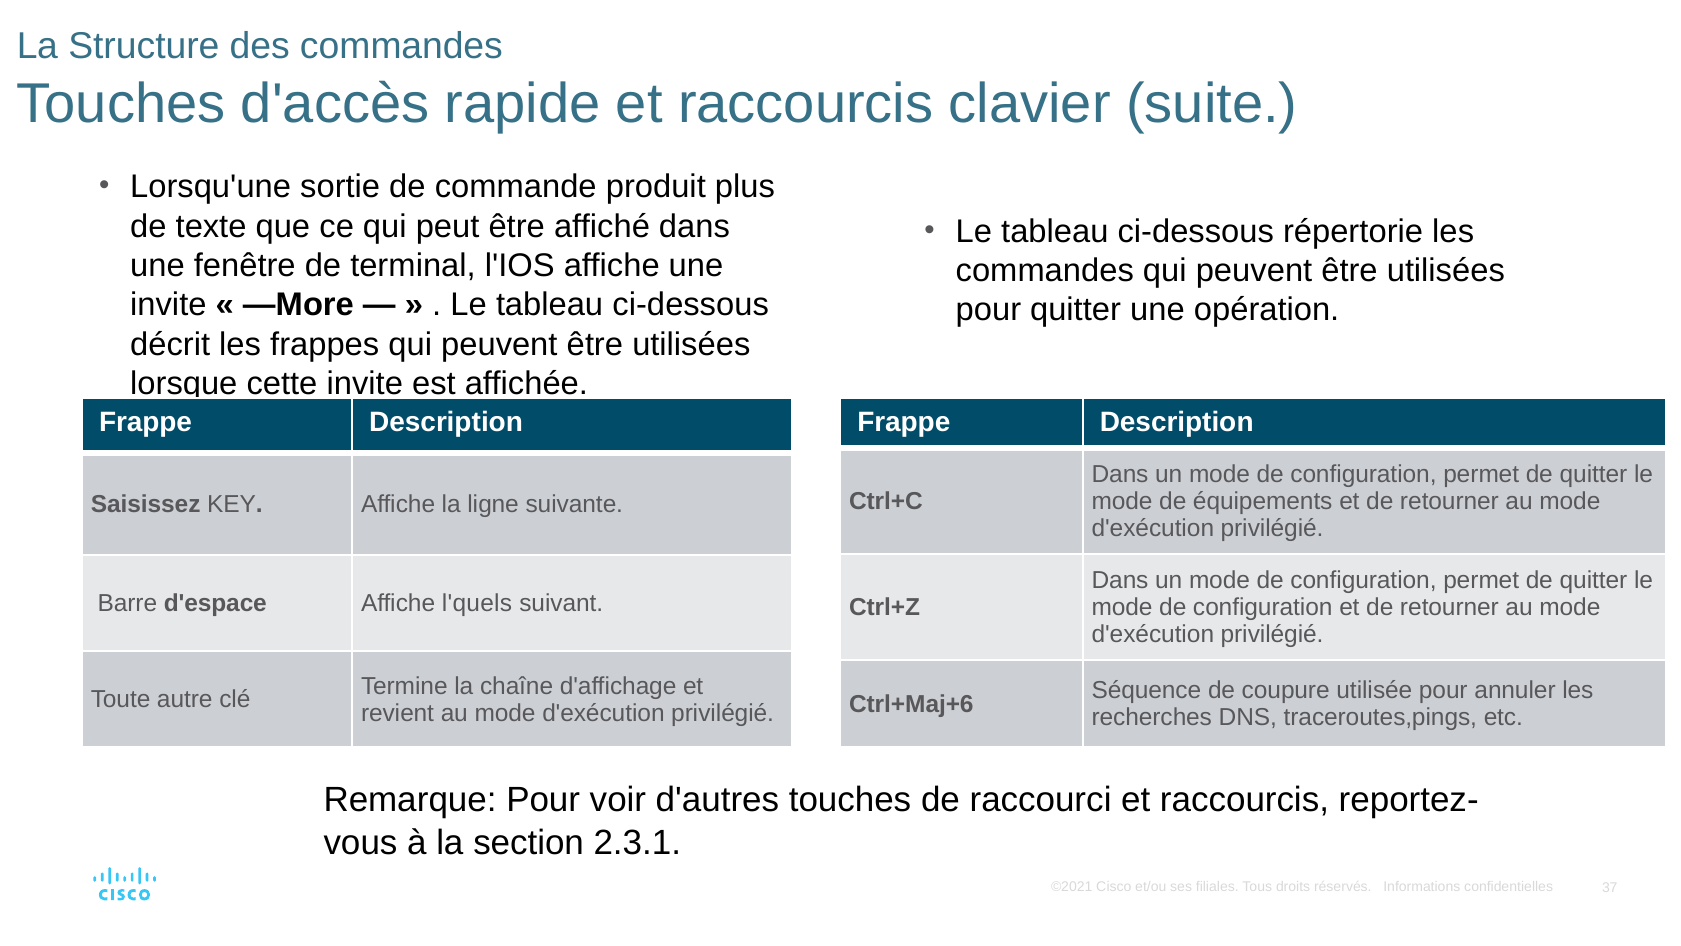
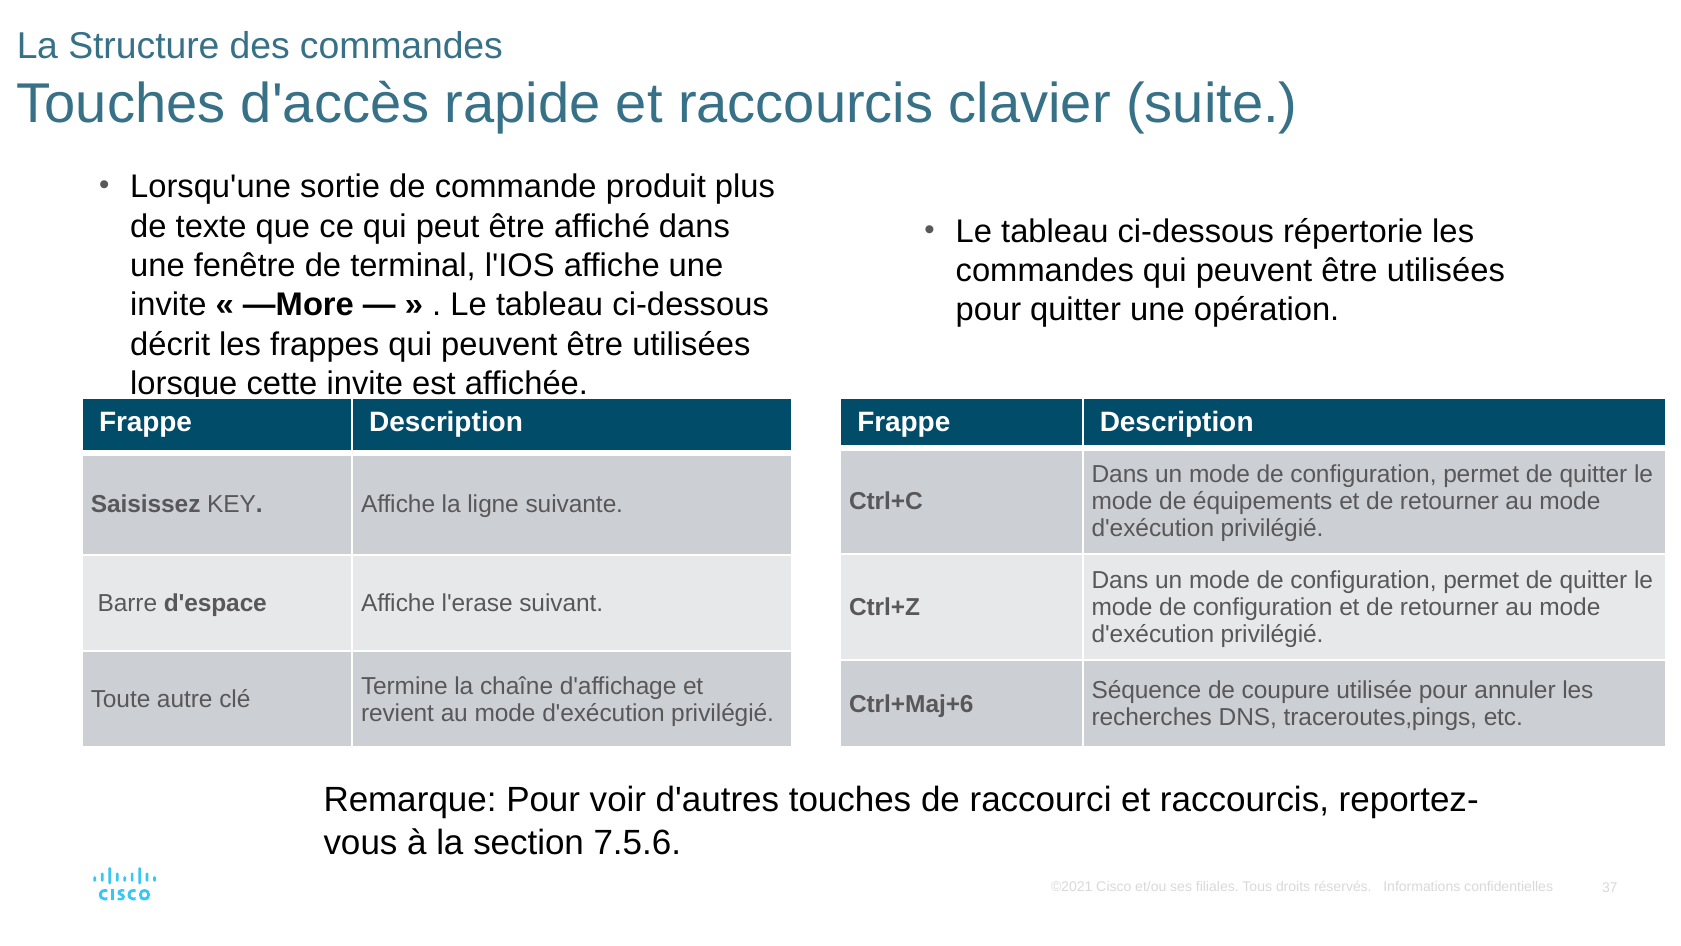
l'quels: l'quels -> l'erase
2.3.1: 2.3.1 -> 7.5.6
